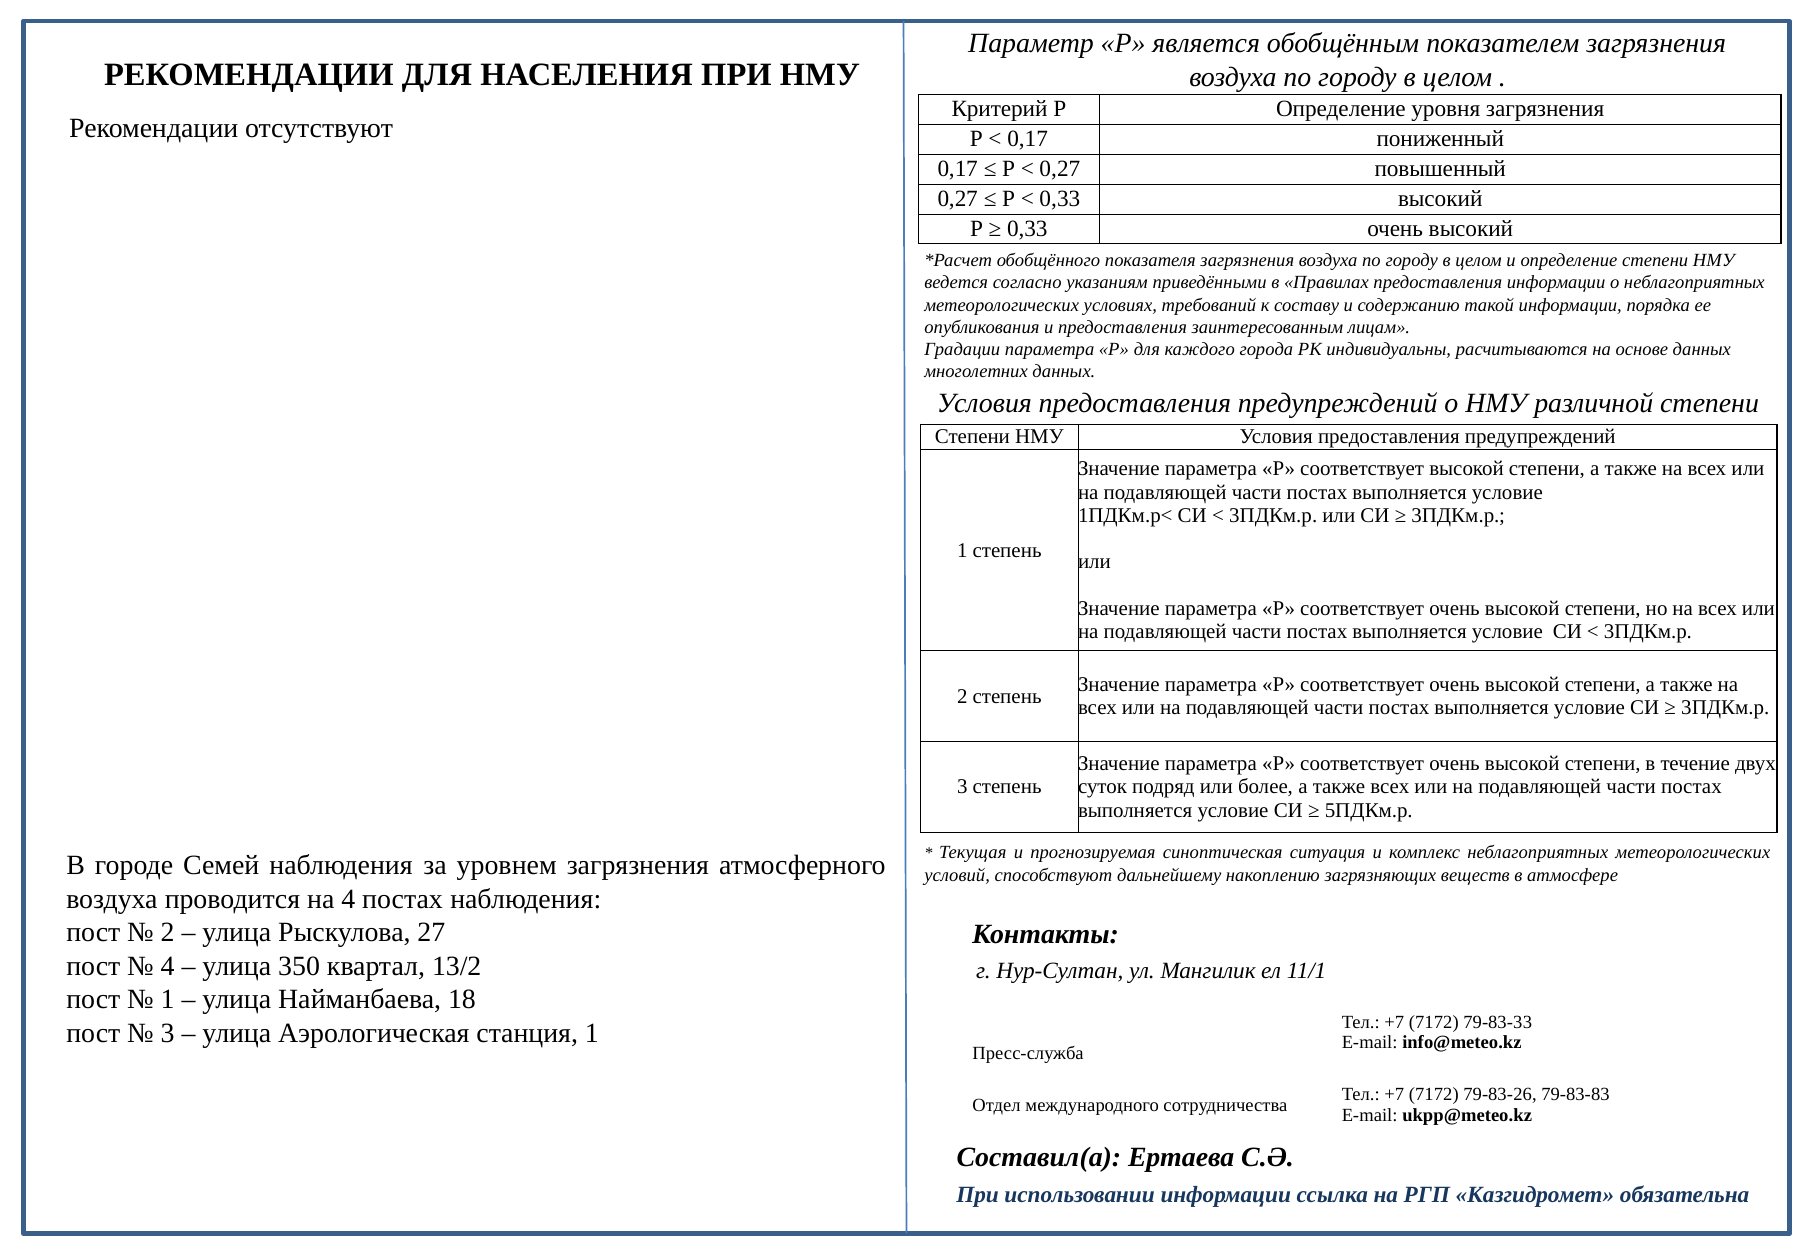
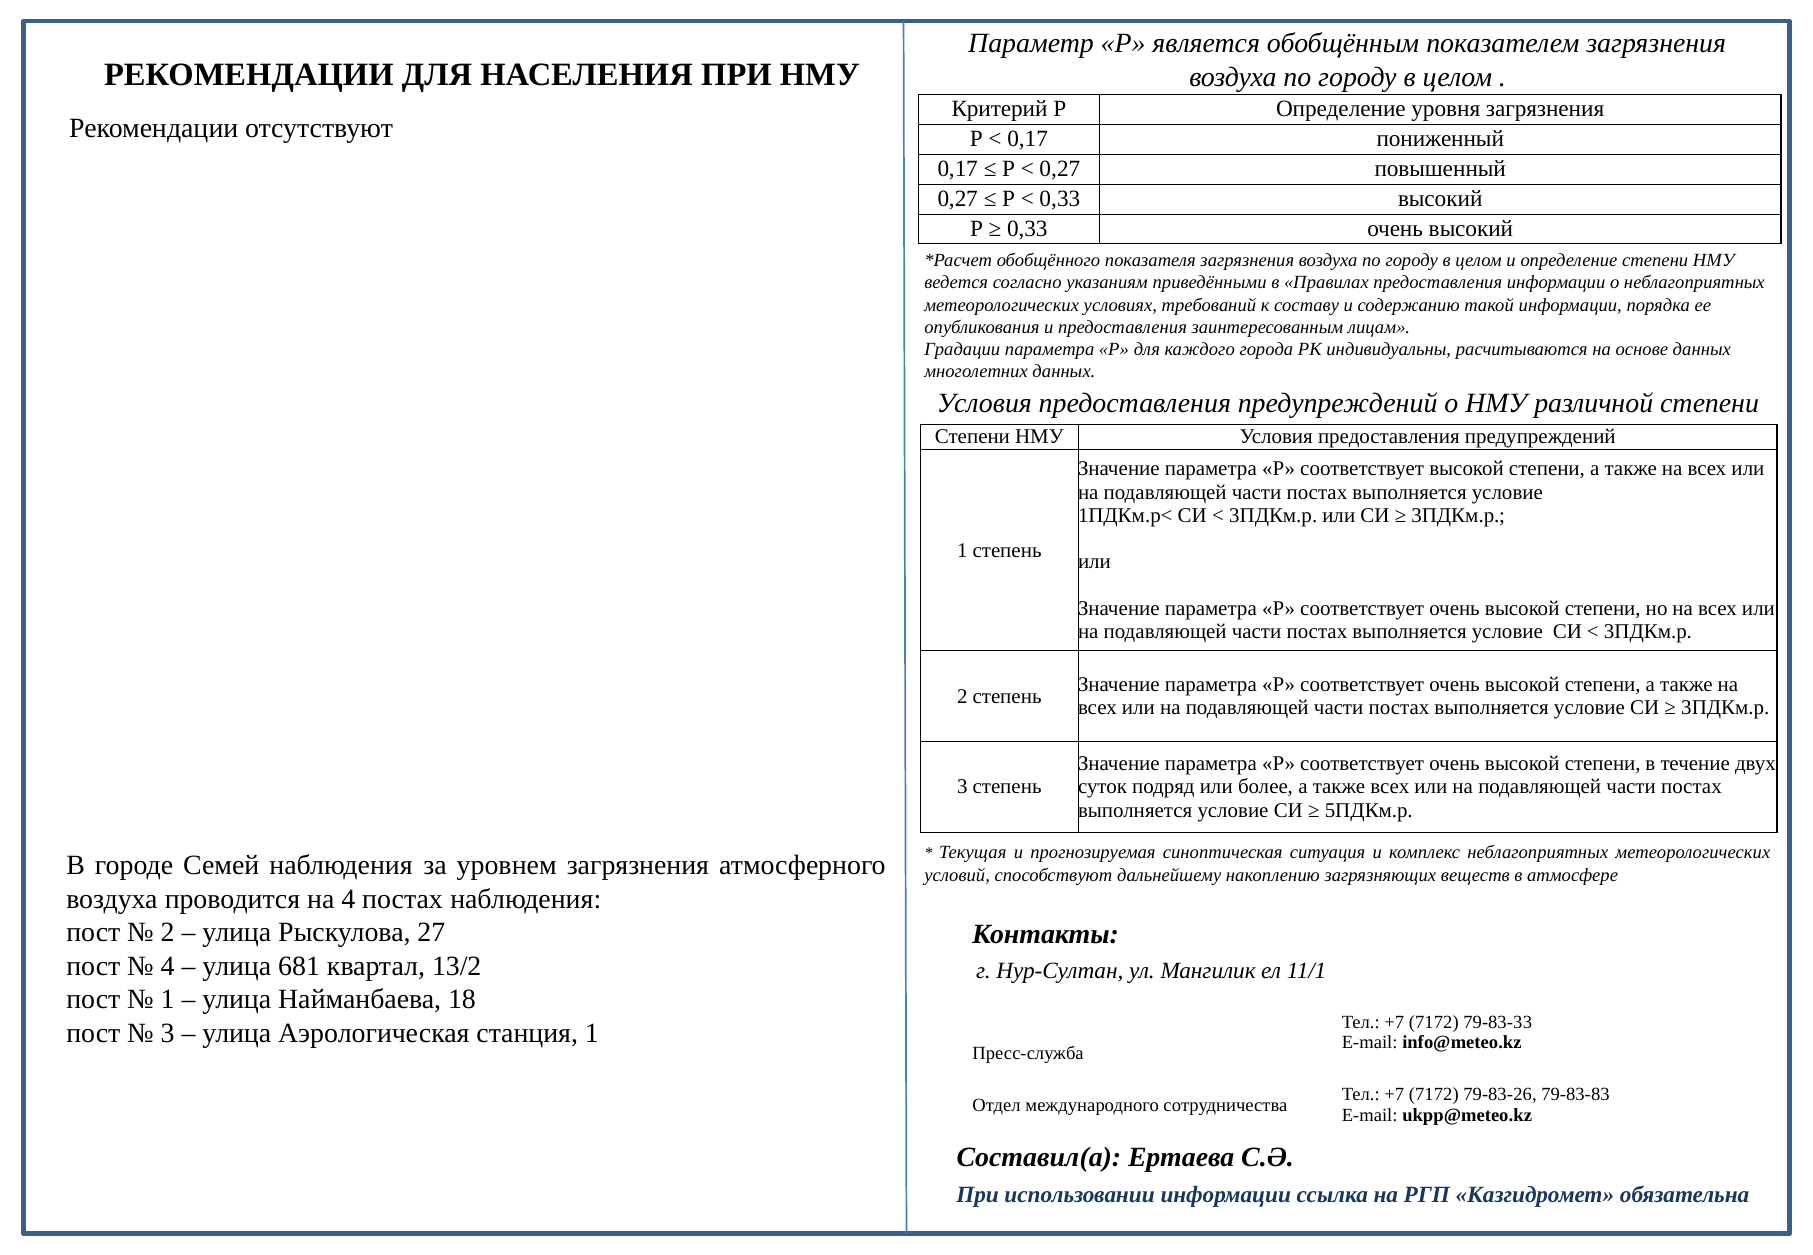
350: 350 -> 681
